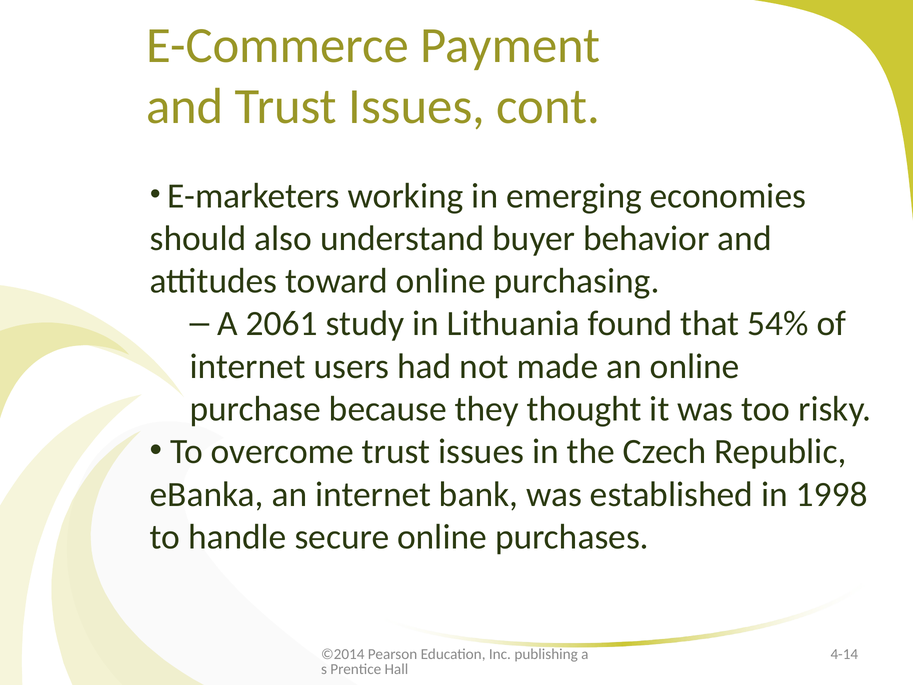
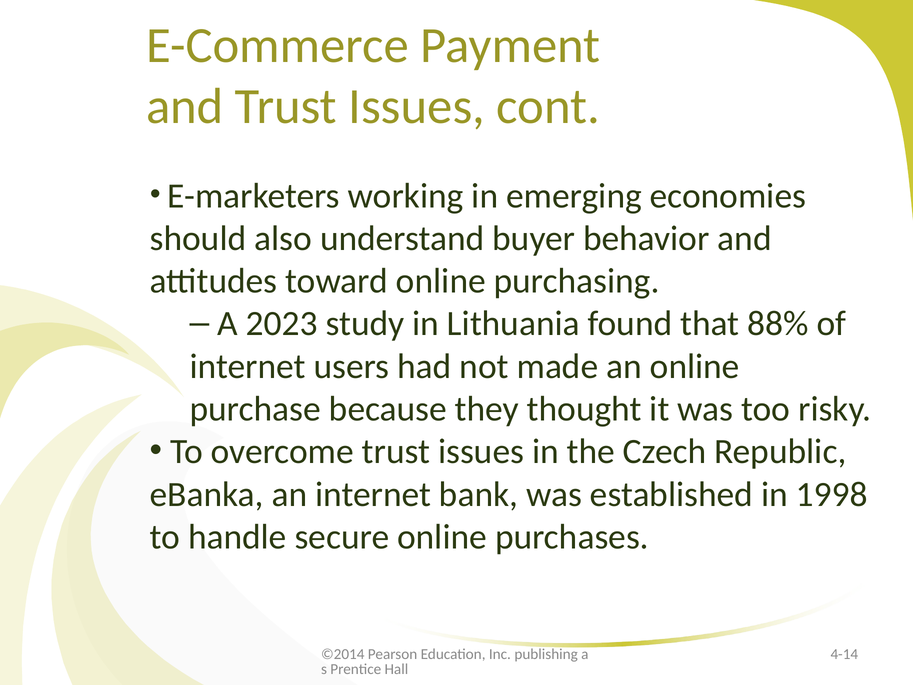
2061: 2061 -> 2023
54%: 54% -> 88%
